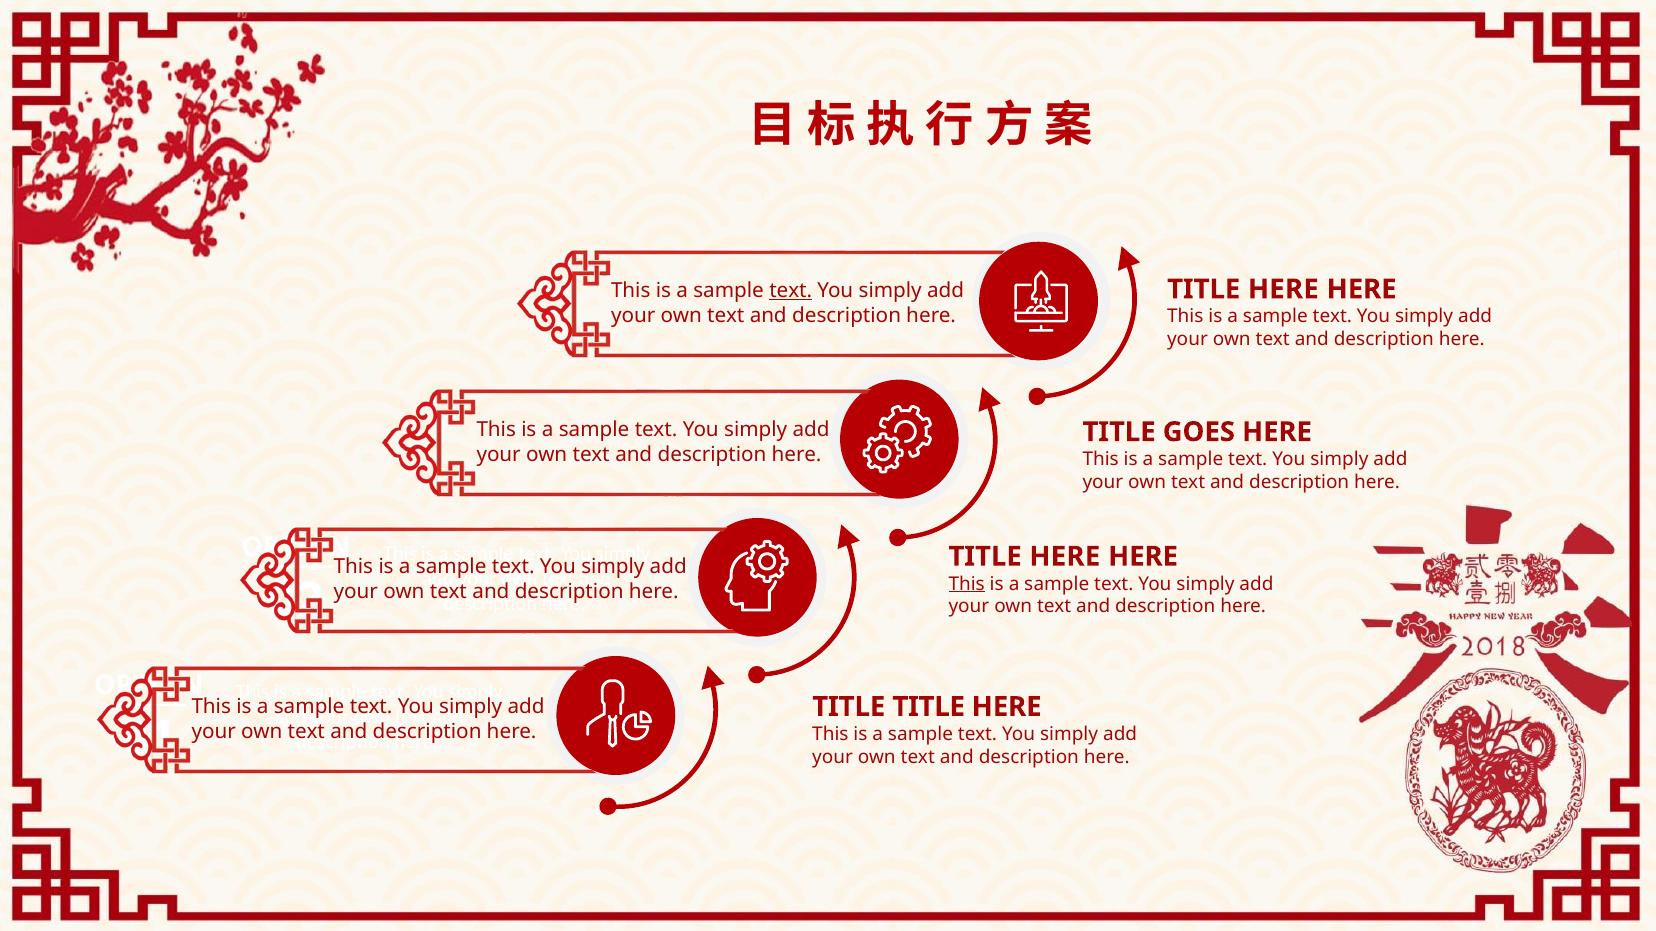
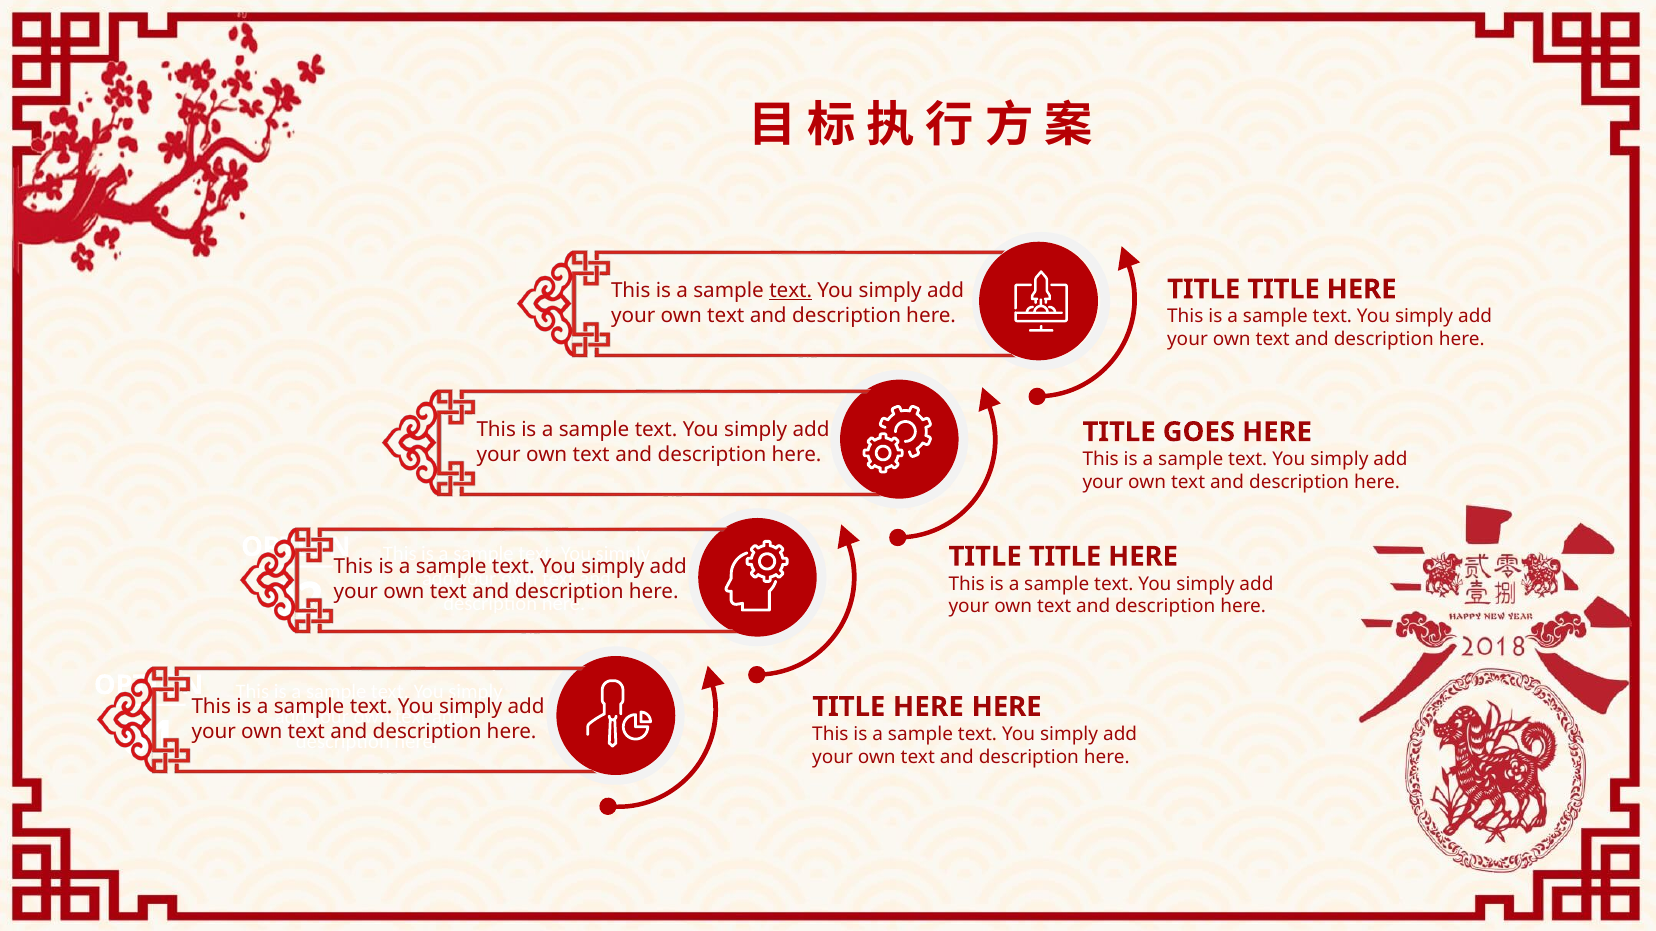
HERE at (1283, 289): HERE -> TITLE
HERE at (1065, 557): HERE -> TITLE
This at (967, 584) underline: present -> none
TITLE at (929, 707): TITLE -> HERE
